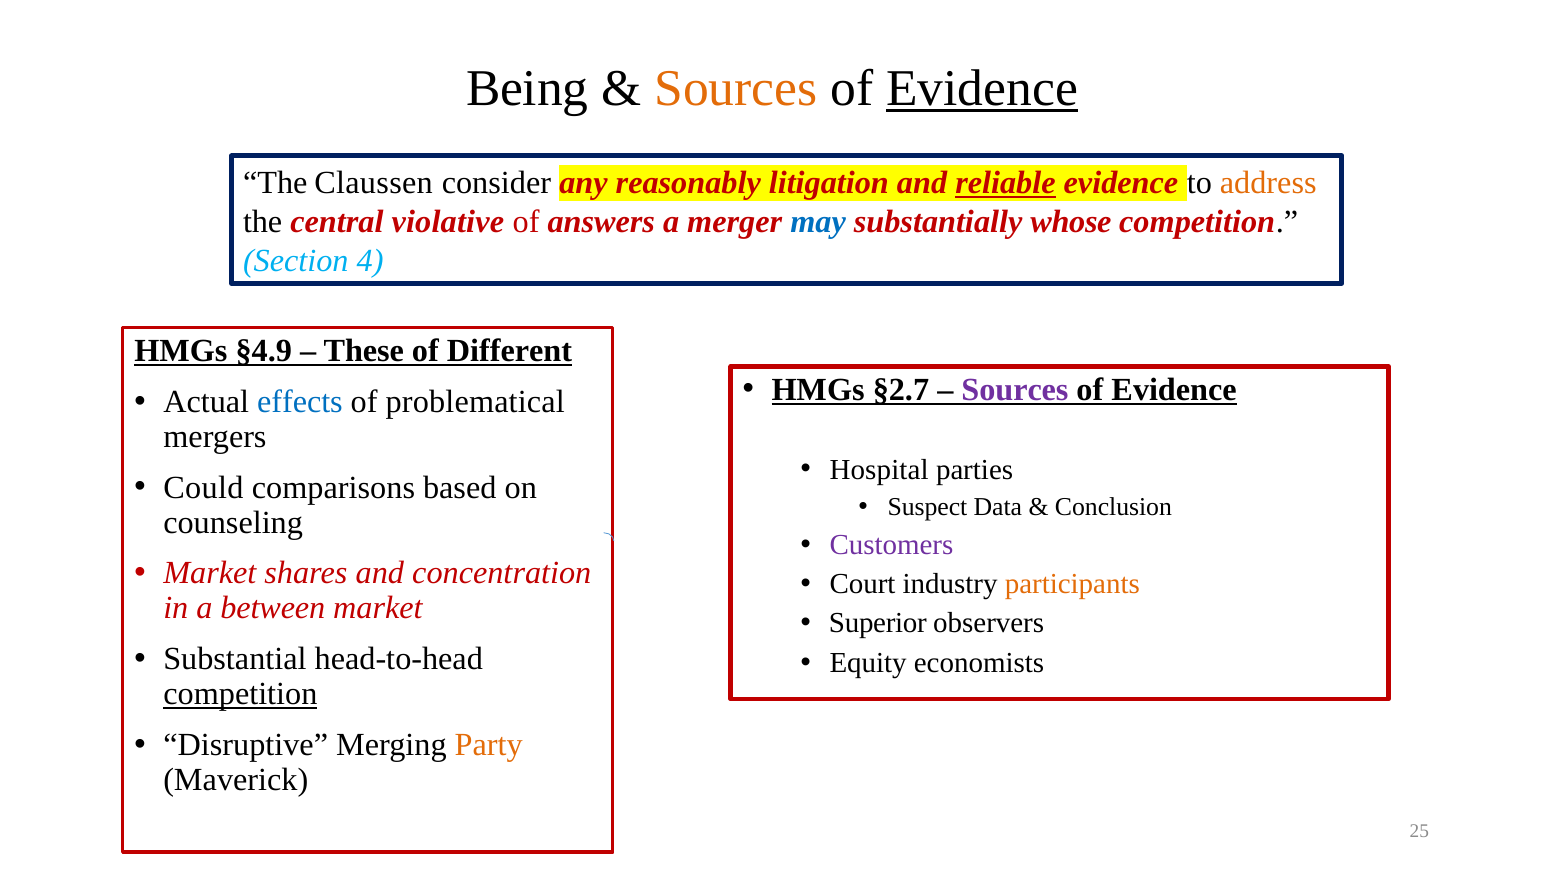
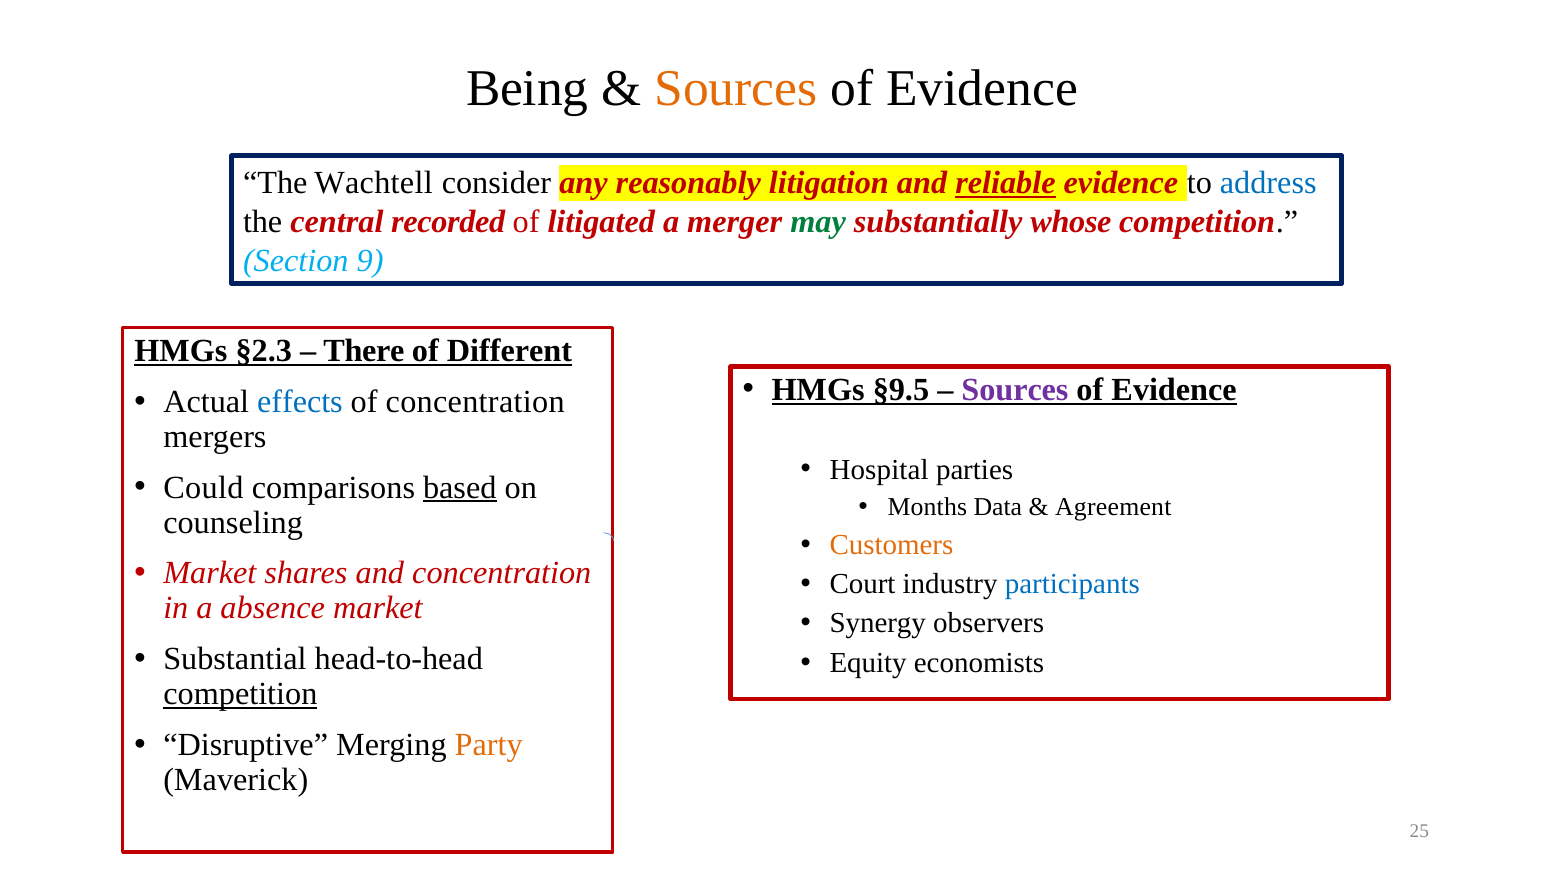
Evidence at (982, 88) underline: present -> none
Claussen: Claussen -> Wachtell
address colour: orange -> blue
violative: violative -> recorded
answers: answers -> litigated
may colour: blue -> green
4: 4 -> 9
§4.9: §4.9 -> §2.3
These: These -> There
§2.7: §2.7 -> §9.5
of problematical: problematical -> concentration
based underline: none -> present
Suspect: Suspect -> Months
Conclusion: Conclusion -> Agreement
Customers colour: purple -> orange
participants colour: orange -> blue
between: between -> absence
Superior: Superior -> Synergy
